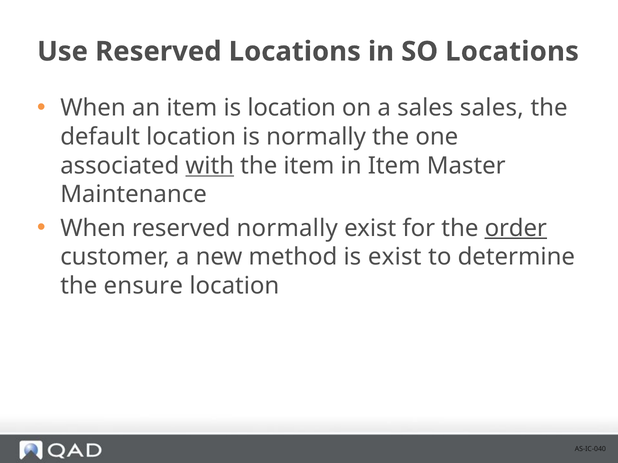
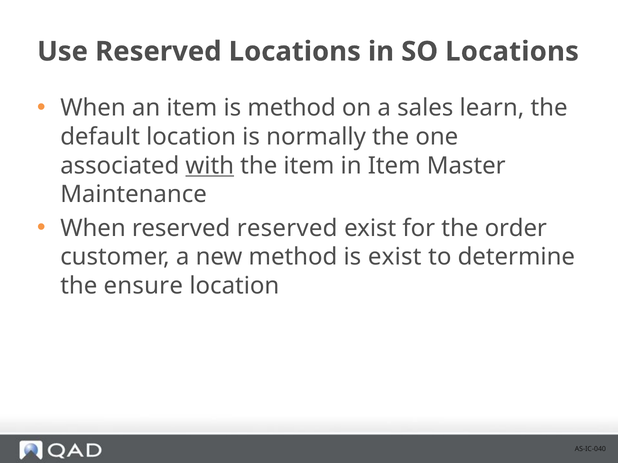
is location: location -> method
sales sales: sales -> learn
reserved normally: normally -> reserved
order underline: present -> none
